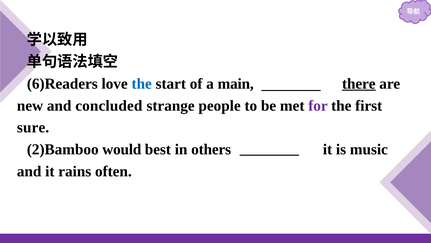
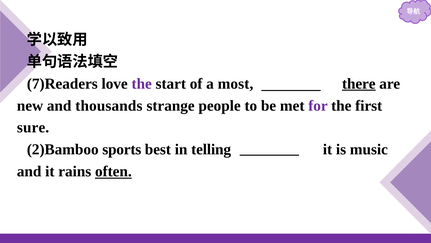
6)Readers: 6)Readers -> 7)Readers
the at (142, 84) colour: blue -> purple
main: main -> most
concluded: concluded -> thousands
would: would -> sports
others: others -> telling
often underline: none -> present
